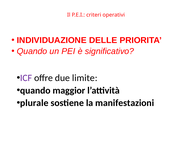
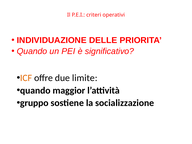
ICF colour: purple -> orange
plurale: plurale -> gruppo
manifestazioni: manifestazioni -> socializzazione
